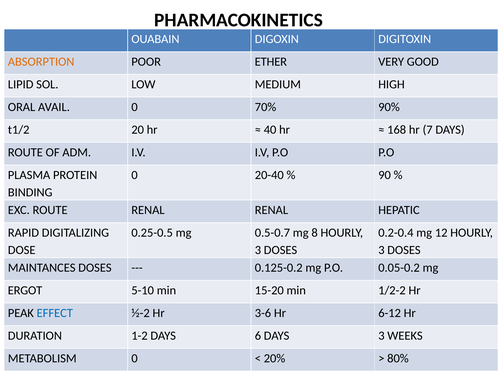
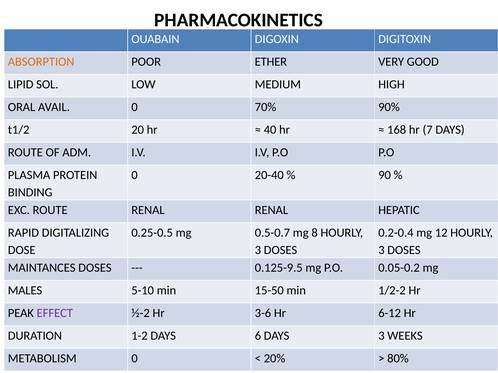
0.125-0.2: 0.125-0.2 -> 0.125-9.5
ERGOT: ERGOT -> MALES
15-20: 15-20 -> 15-50
EFFECT colour: blue -> purple
